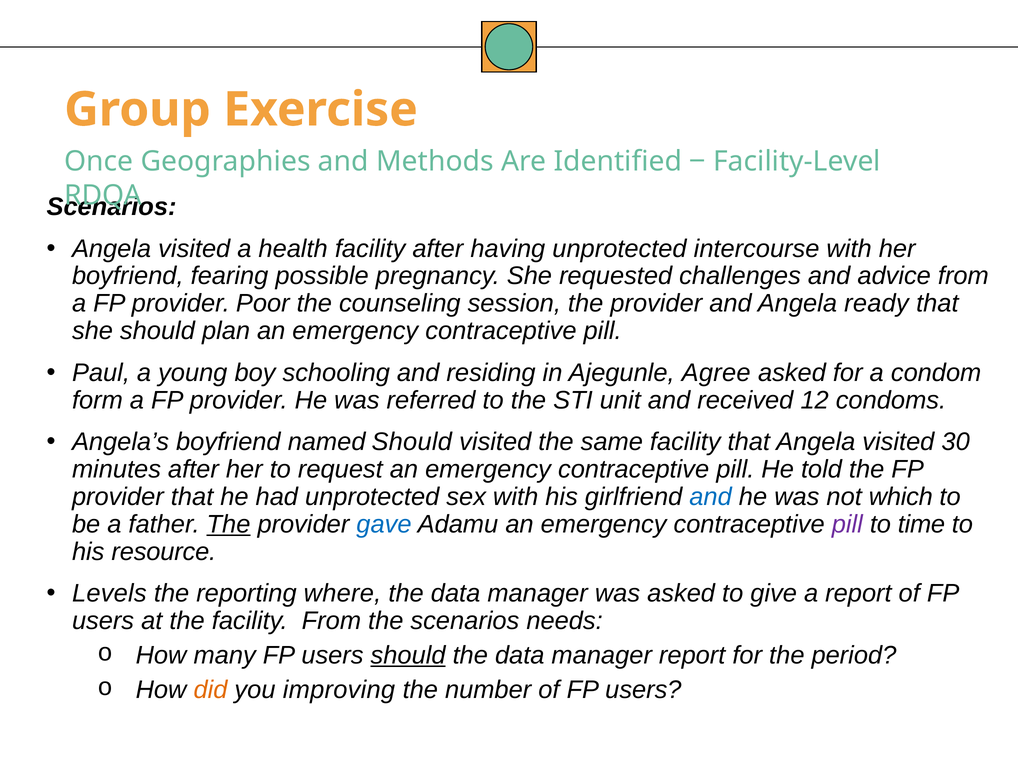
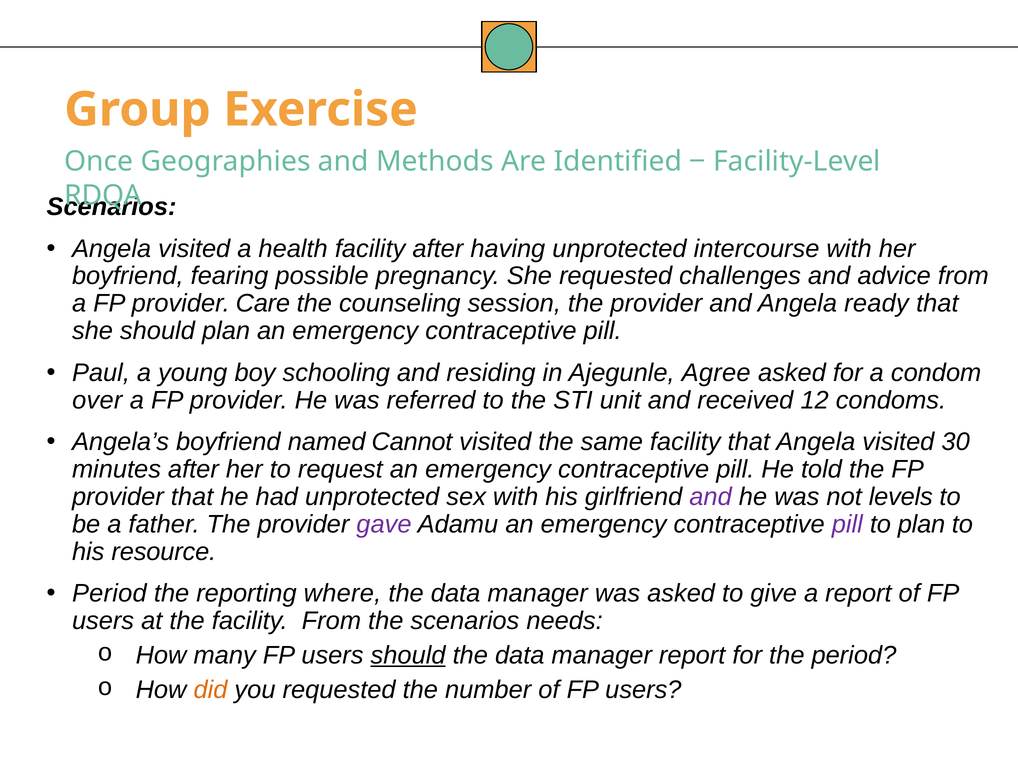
Poor: Poor -> Care
form: form -> over
named Should: Should -> Cannot
and at (711, 497) colour: blue -> purple
which: which -> levels
The at (229, 525) underline: present -> none
gave colour: blue -> purple
to time: time -> plan
Levels at (109, 594): Levels -> Period
you improving: improving -> requested
